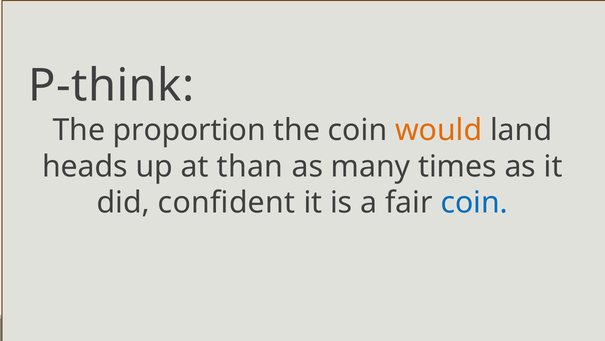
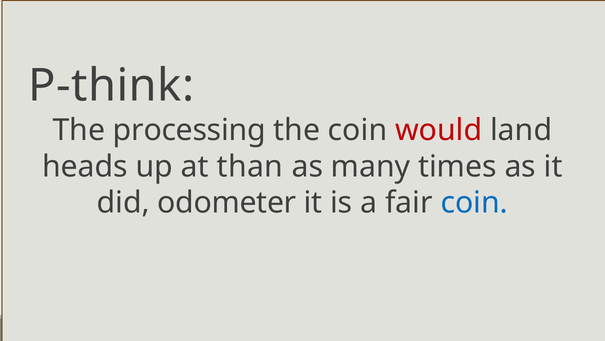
proportion: proportion -> processing
would colour: orange -> red
confident: confident -> odometer
